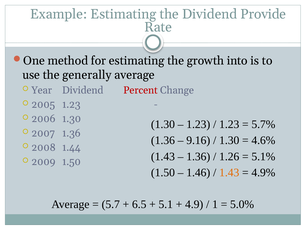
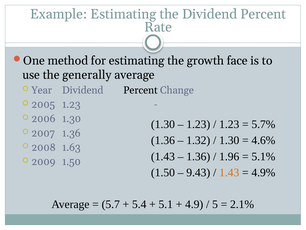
the Dividend Provide: Provide -> Percent
into: into -> face
Percent at (140, 90) colour: red -> black
9.16: 9.16 -> 1.32
1.44: 1.44 -> 1.63
1.26: 1.26 -> 1.96
1.46: 1.46 -> 9.43
6.5: 6.5 -> 5.4
1: 1 -> 5
5.0%: 5.0% -> 2.1%
